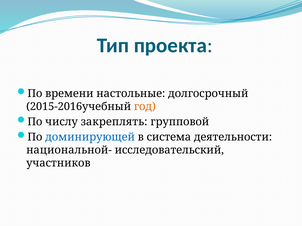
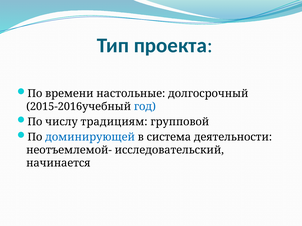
год colour: orange -> blue
закреплять: закреплять -> традициям
национальной-: национальной- -> неотъемлемой-
участников: участников -> начинается
